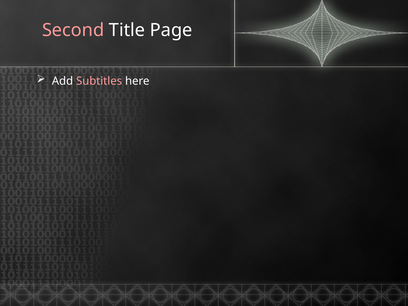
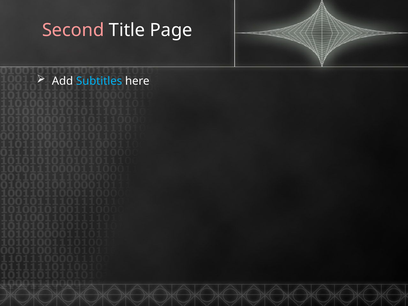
Subtitles colour: pink -> light blue
